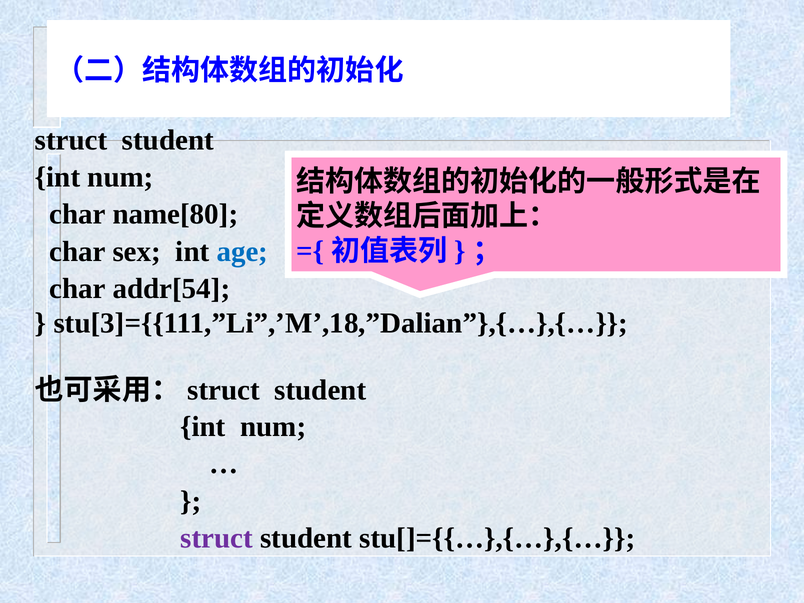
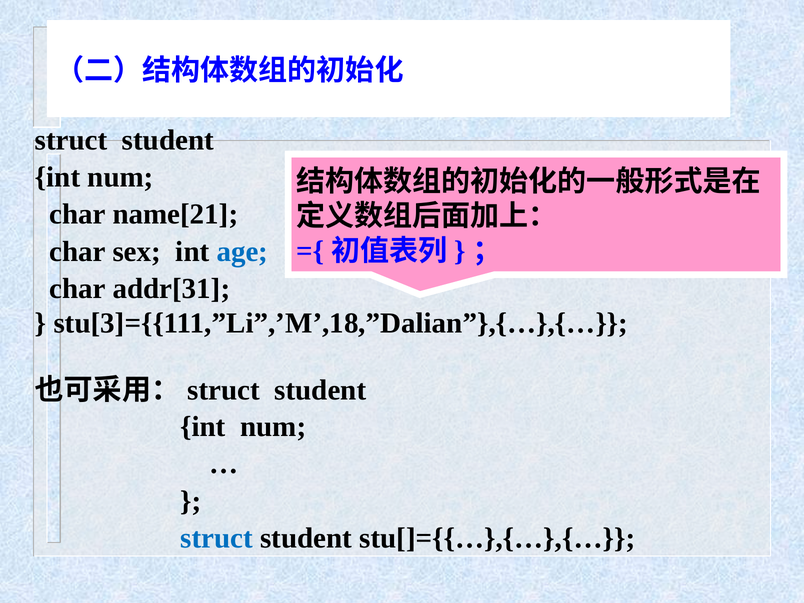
name[80: name[80 -> name[21
addr[54: addr[54 -> addr[31
struct at (217, 538) colour: purple -> blue
